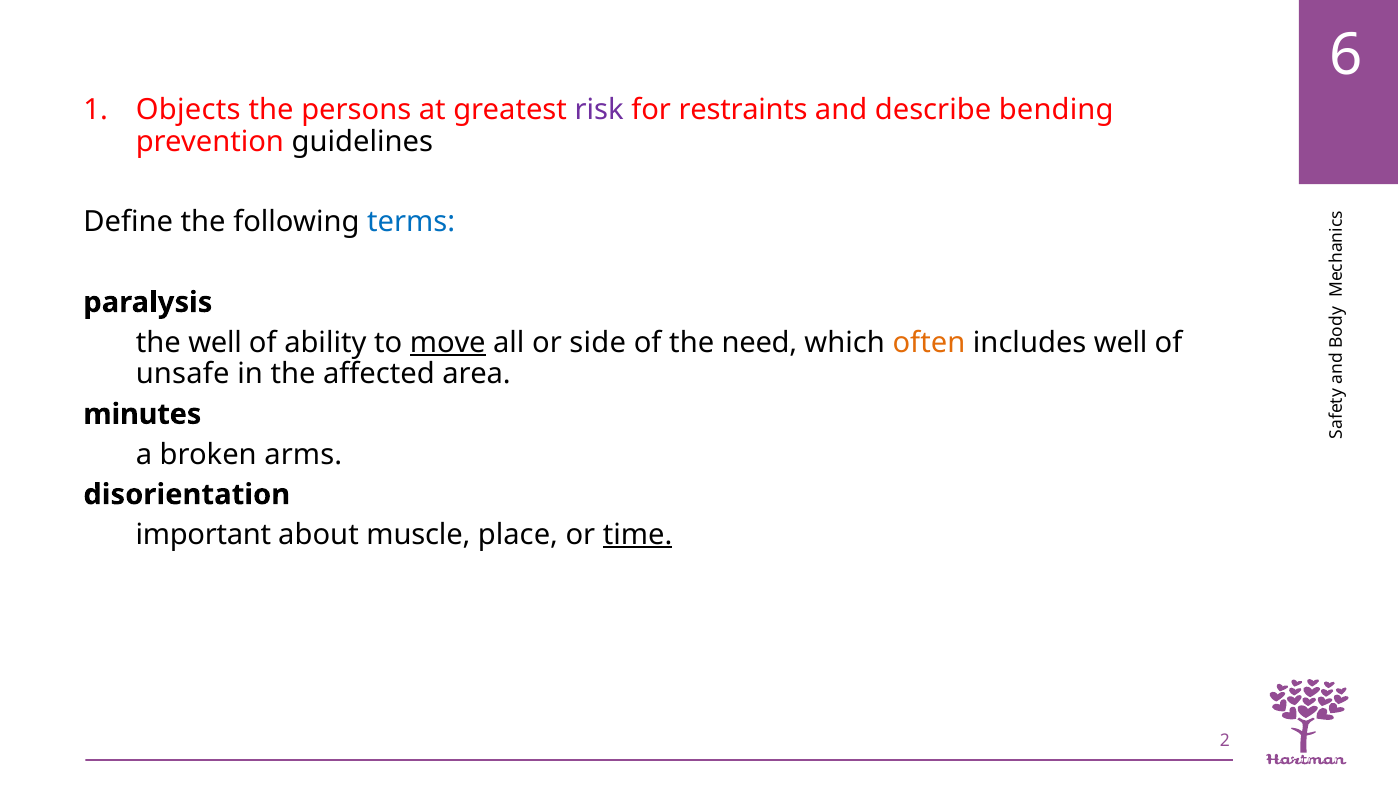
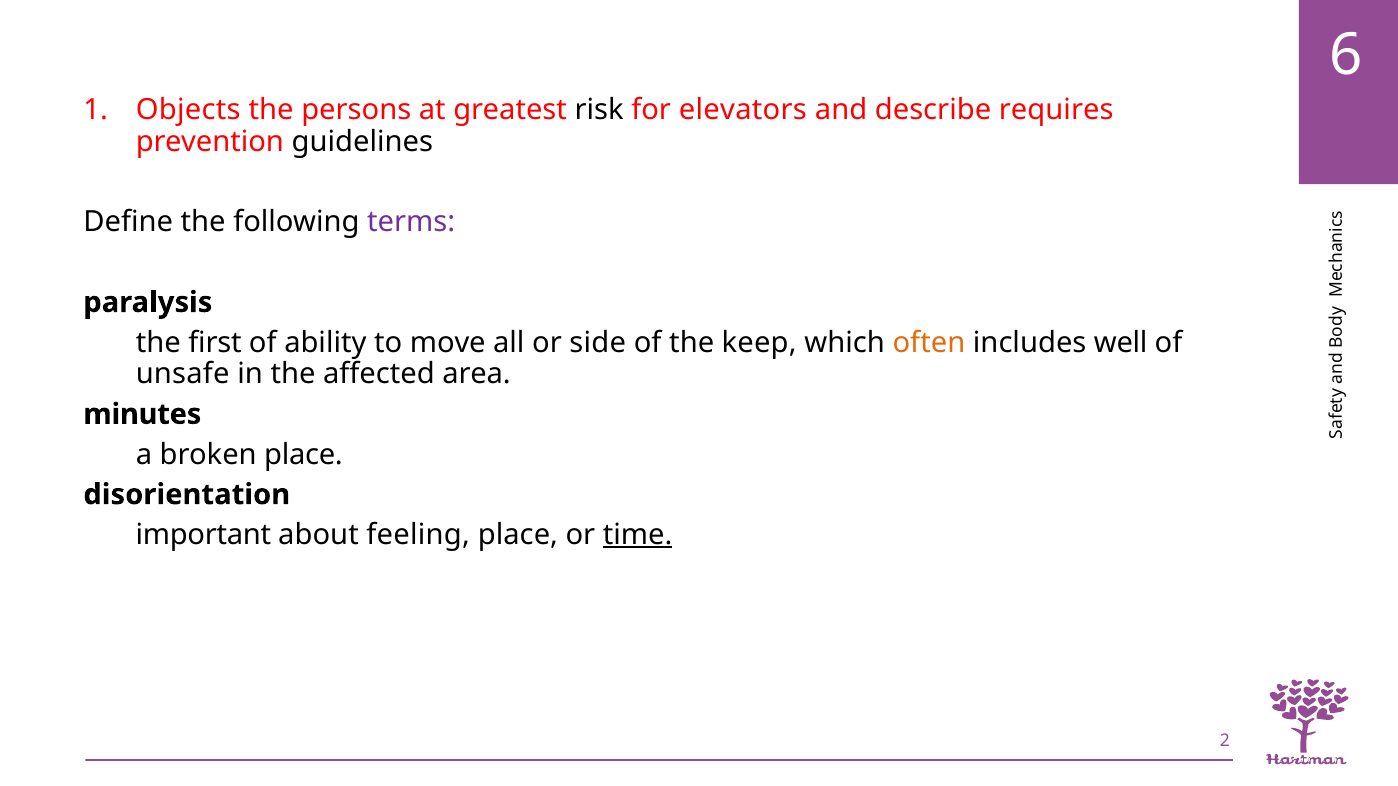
risk colour: purple -> black
restraints: restraints -> elevators
bending: bending -> requires
terms colour: blue -> purple
the well: well -> first
move underline: present -> none
need: need -> keep
broken arms: arms -> place
muscle: muscle -> feeling
